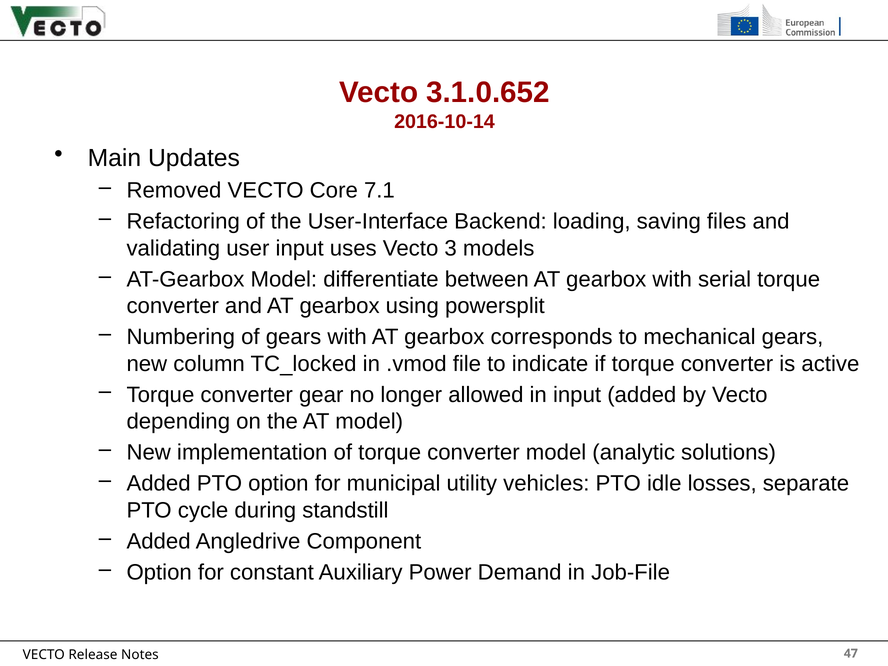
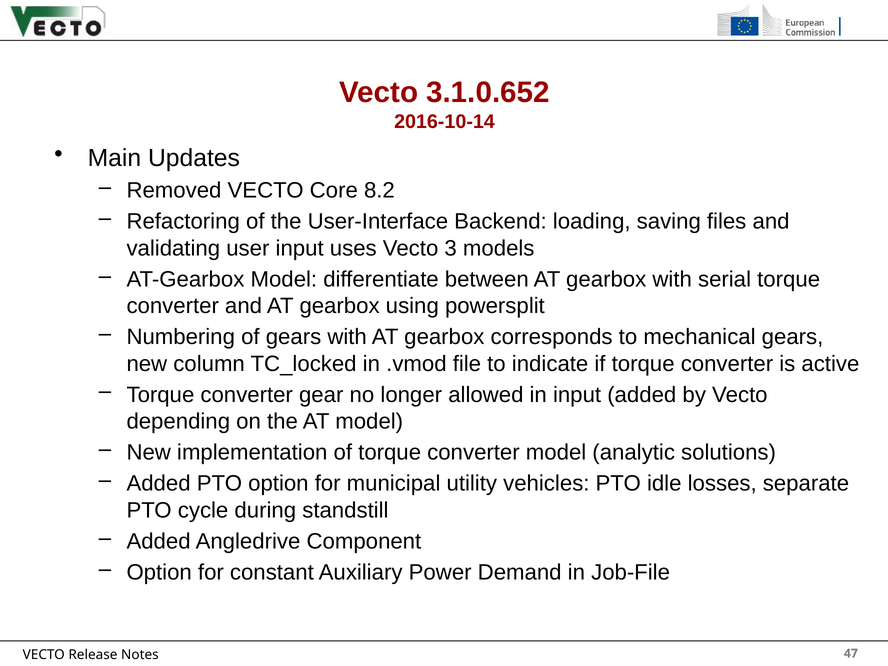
7.1: 7.1 -> 8.2
